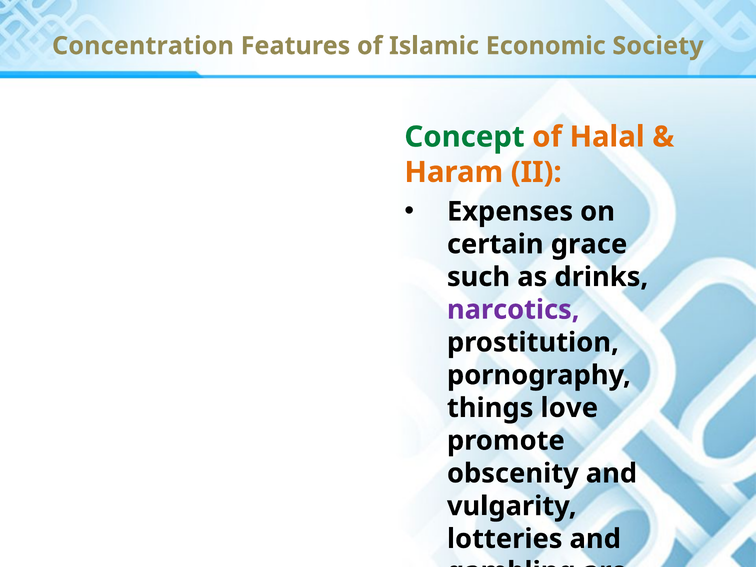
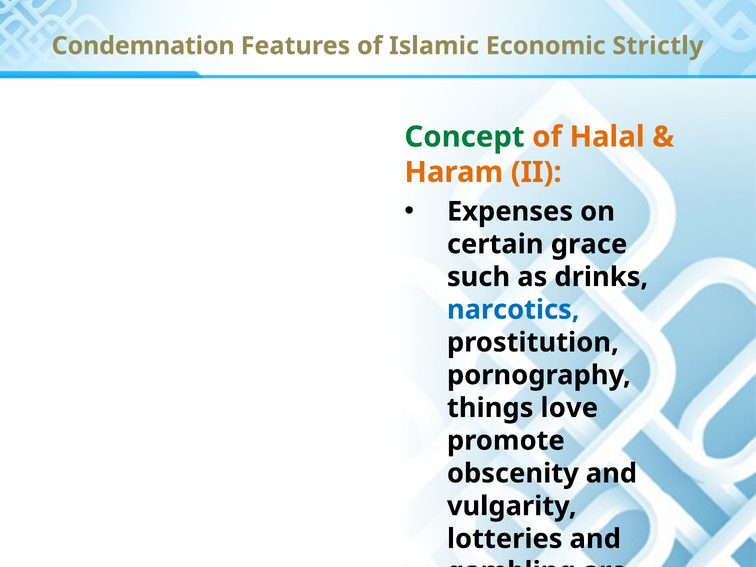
Concentration: Concentration -> Condemnation
Economic Society: Society -> Strictly
narcotics colour: purple -> blue
